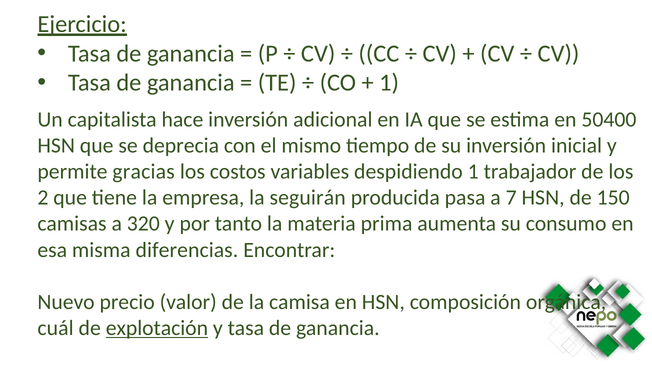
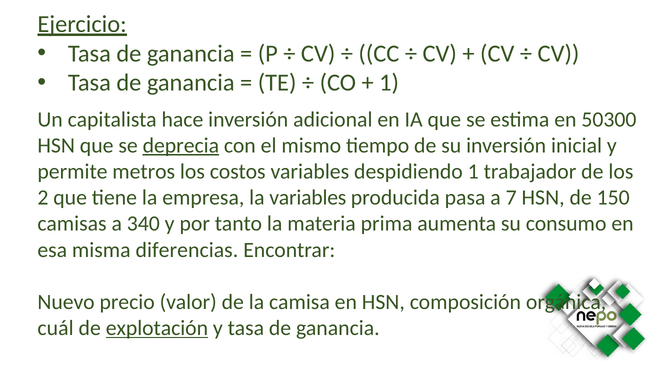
50400: 50400 -> 50300
deprecia underline: none -> present
gracias: gracias -> metros
la seguirán: seguirán -> variables
320: 320 -> 340
